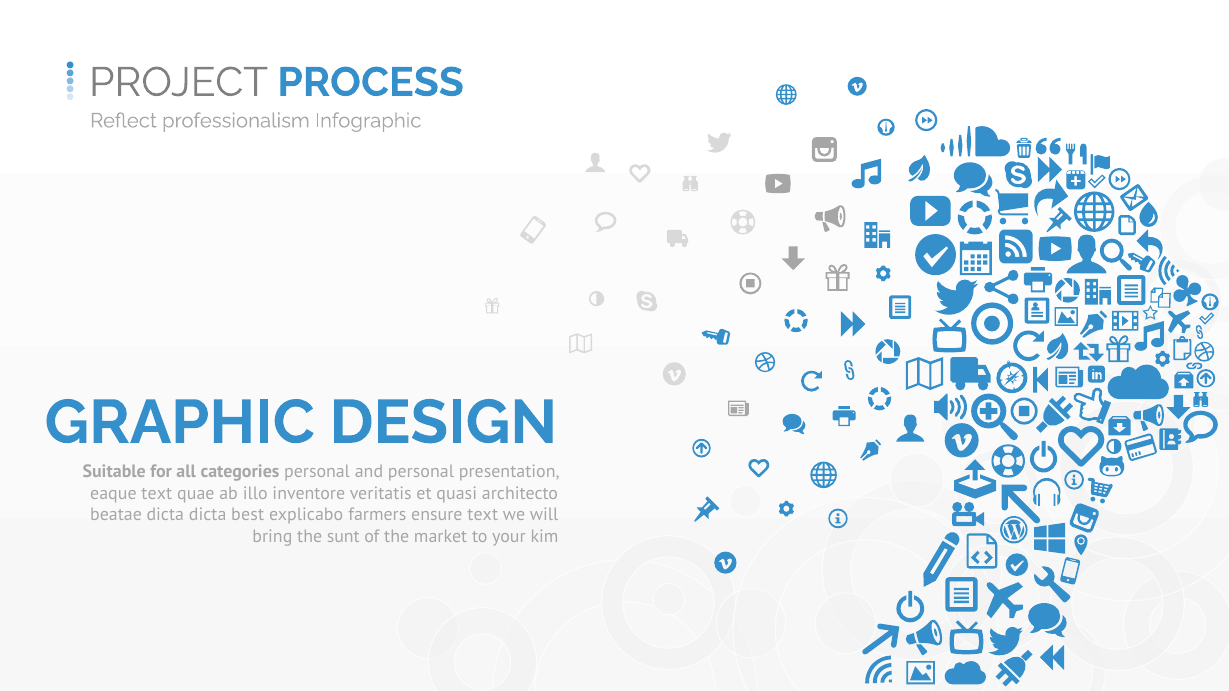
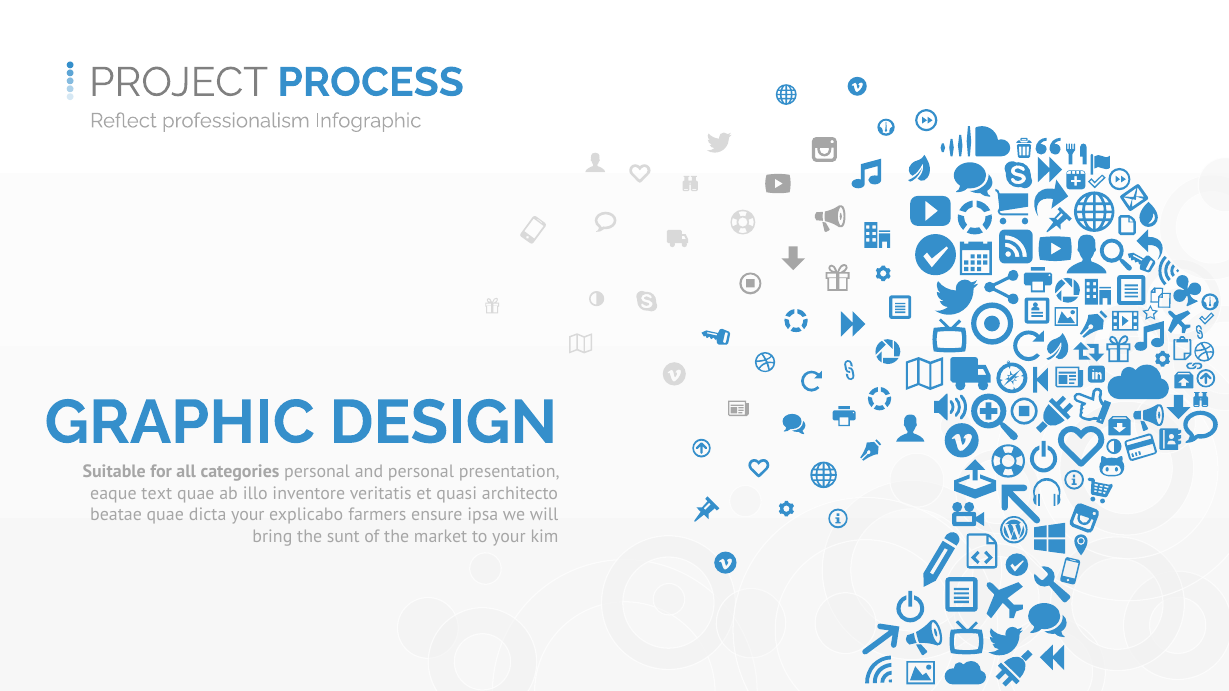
beatae dicta: dicta -> quae
dicta best: best -> your
ensure text: text -> ipsa
